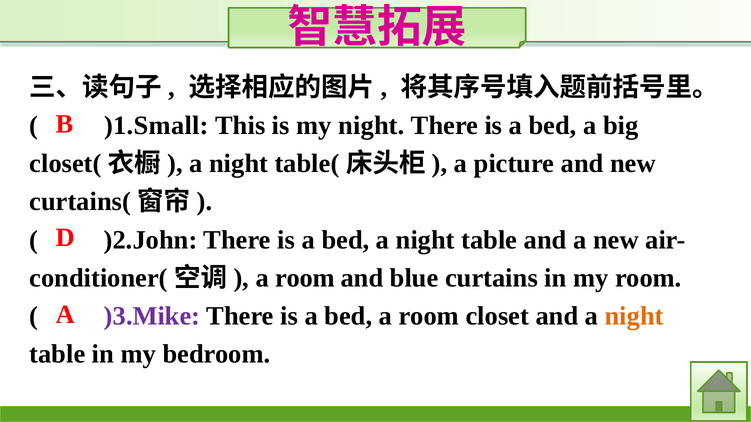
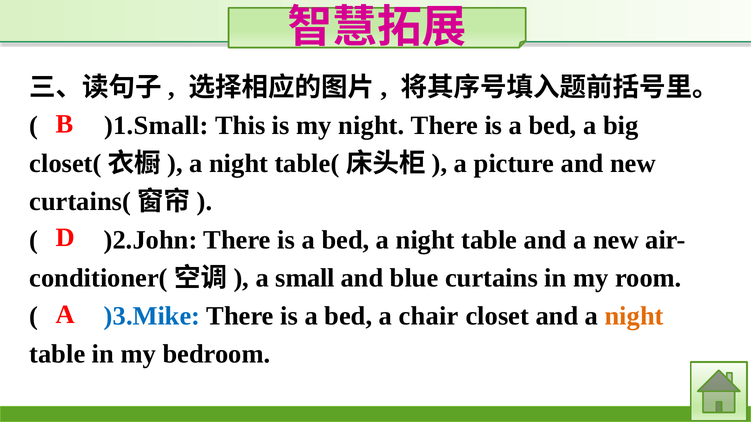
room at (305, 278): room -> small
)3.Mike colour: purple -> blue
bed a room: room -> chair
